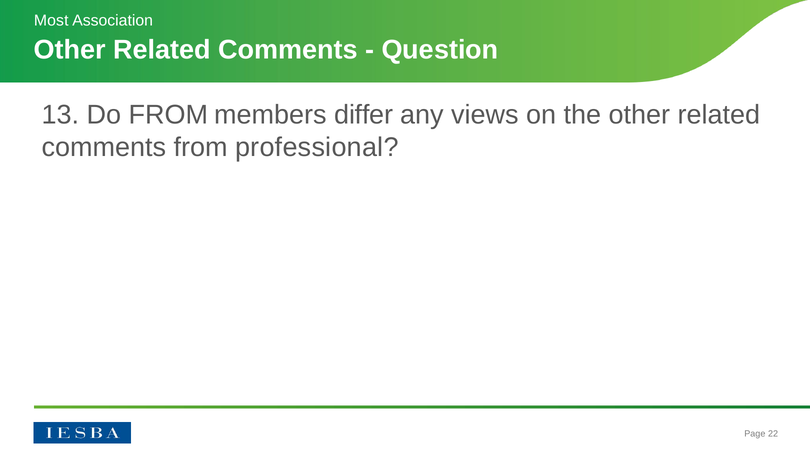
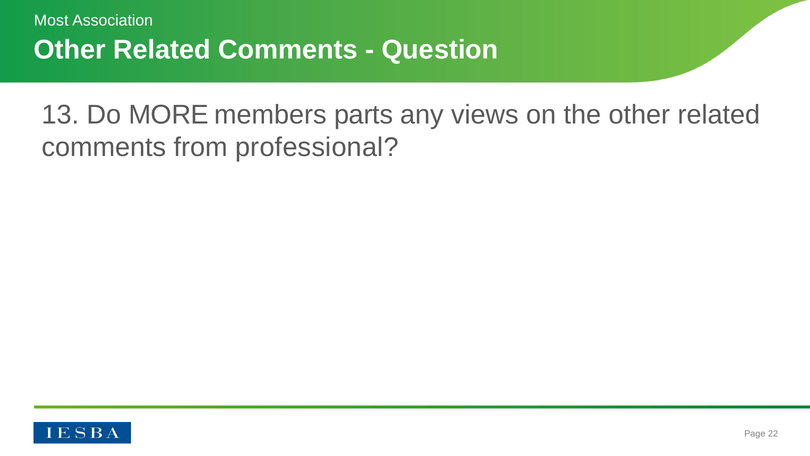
Do FROM: FROM -> MORE
differ: differ -> parts
